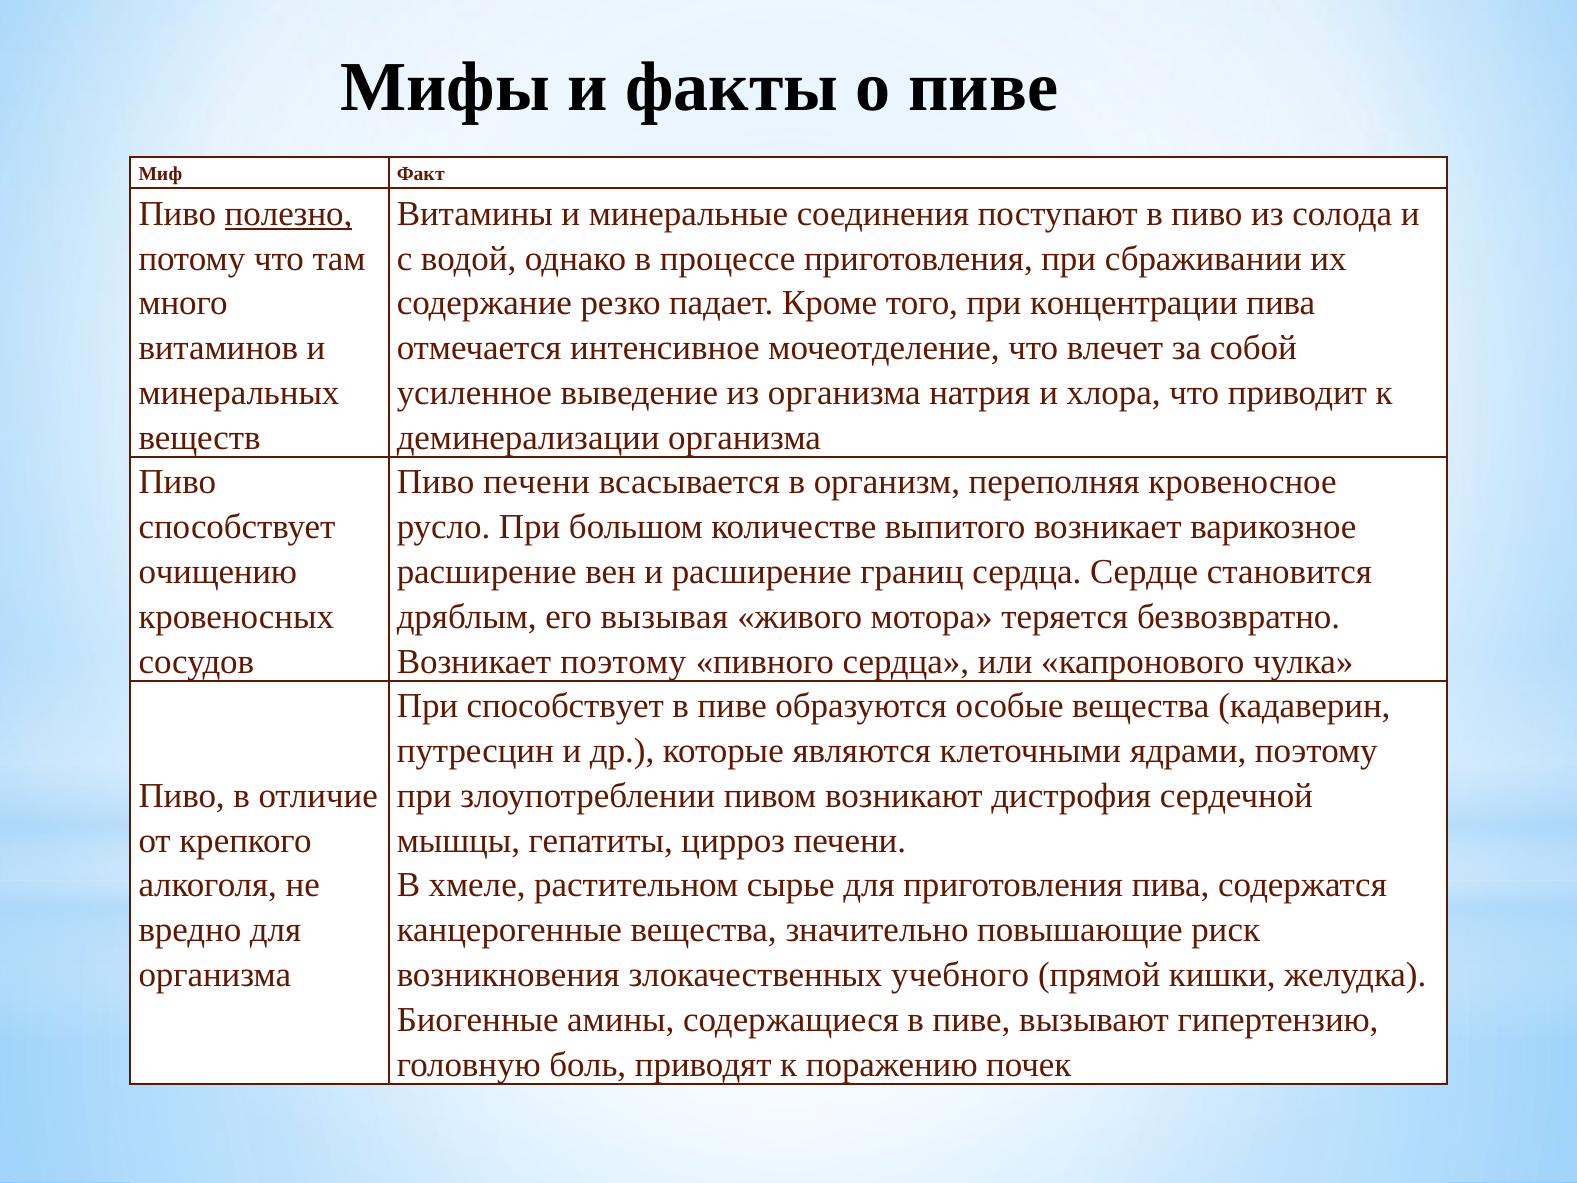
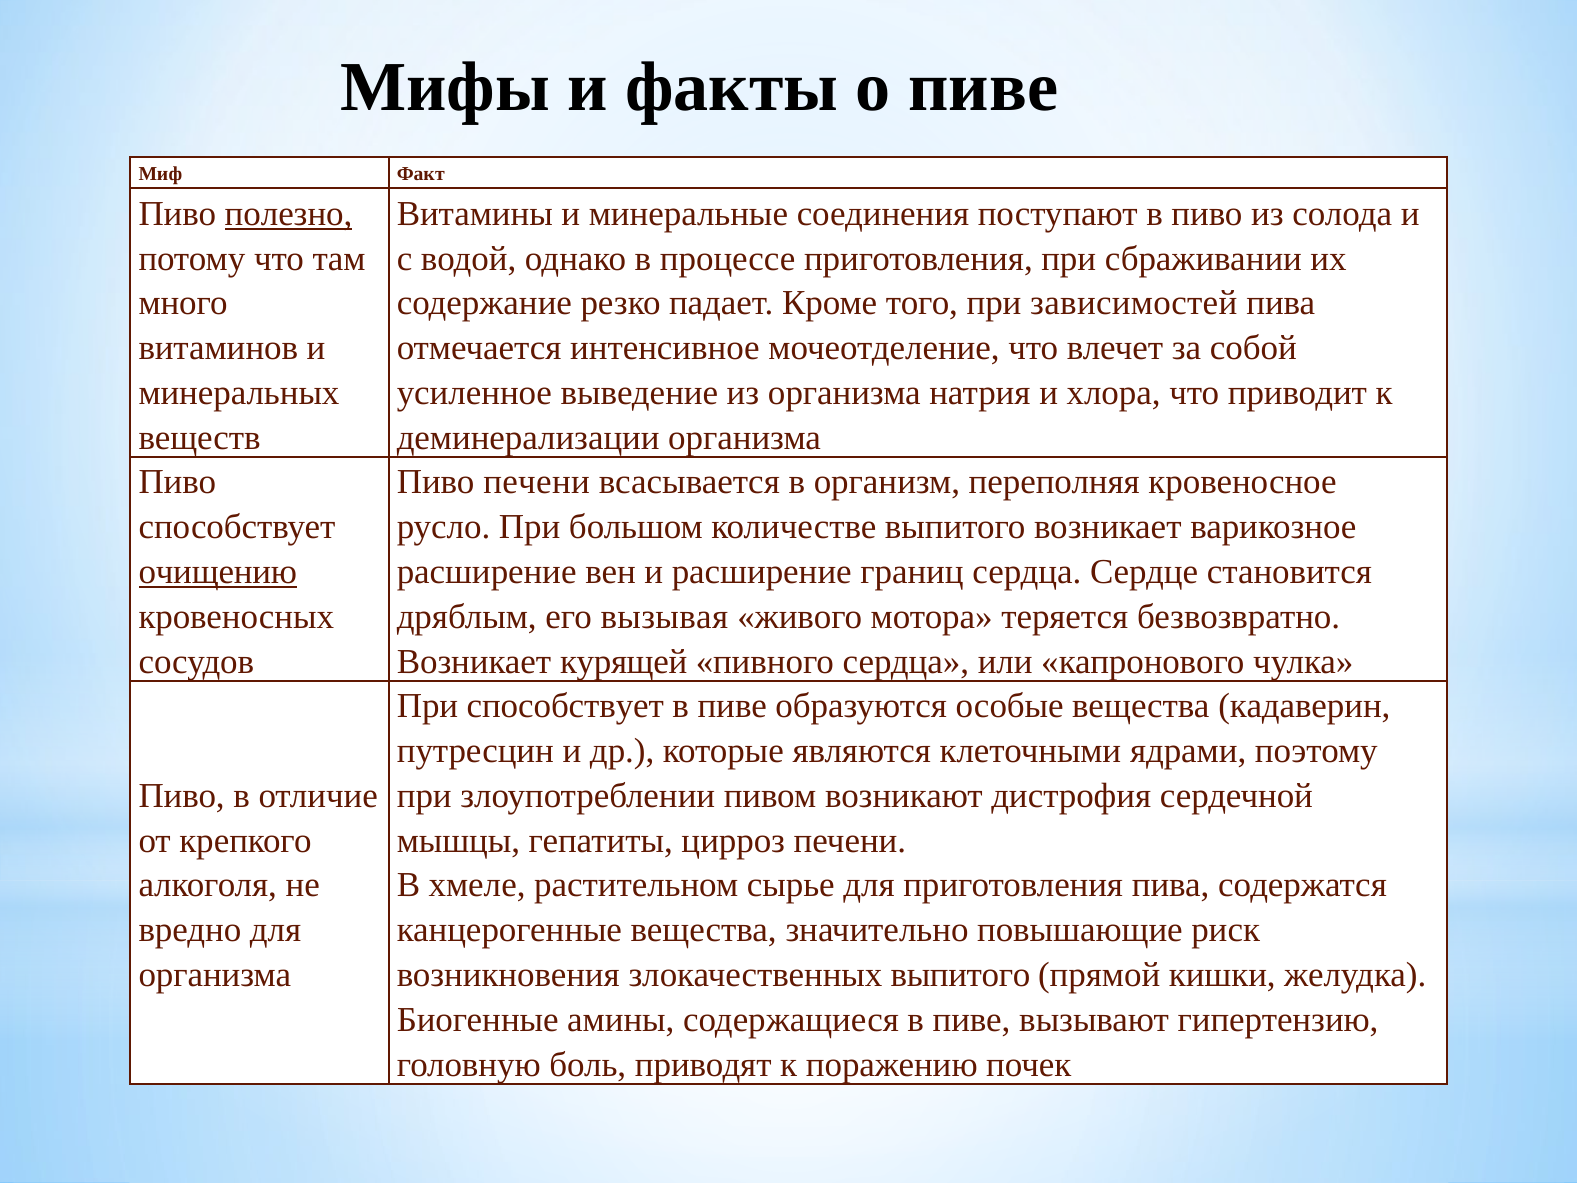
концентрации: концентрации -> зависимостей
очищению underline: none -> present
Возникает поэтому: поэтому -> курящей
злокачественных учебного: учебного -> выпитого
